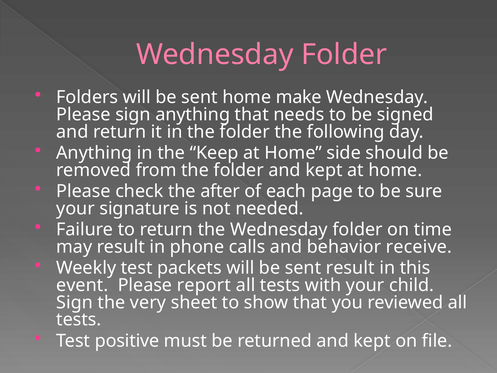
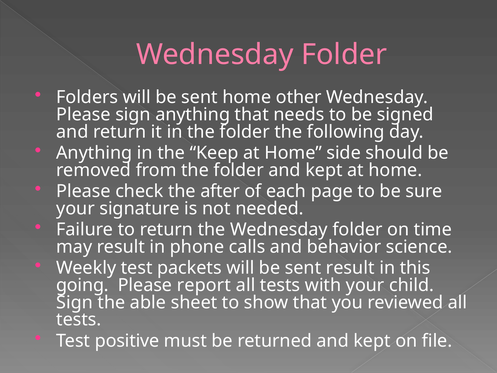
make: make -> other
receive: receive -> science
event: event -> going
very: very -> able
